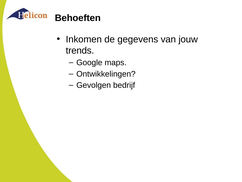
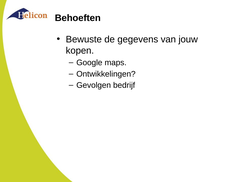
Inkomen: Inkomen -> Bewuste
trends: trends -> kopen
